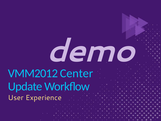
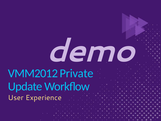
Center: Center -> Private
